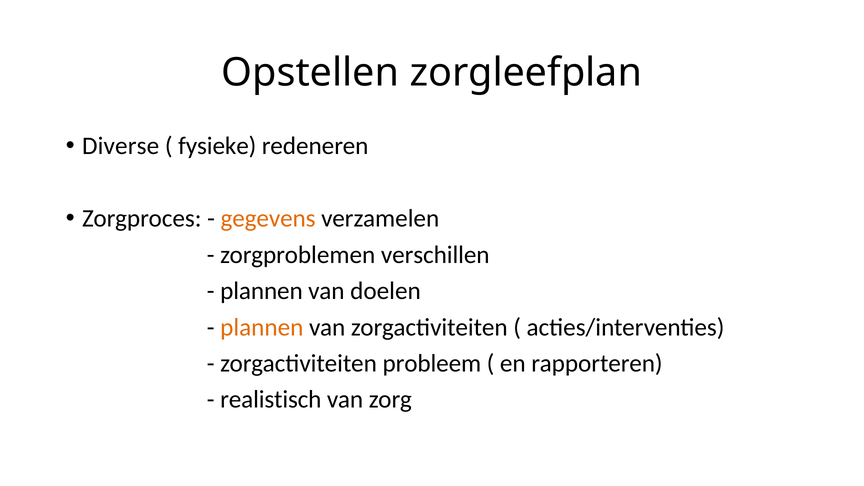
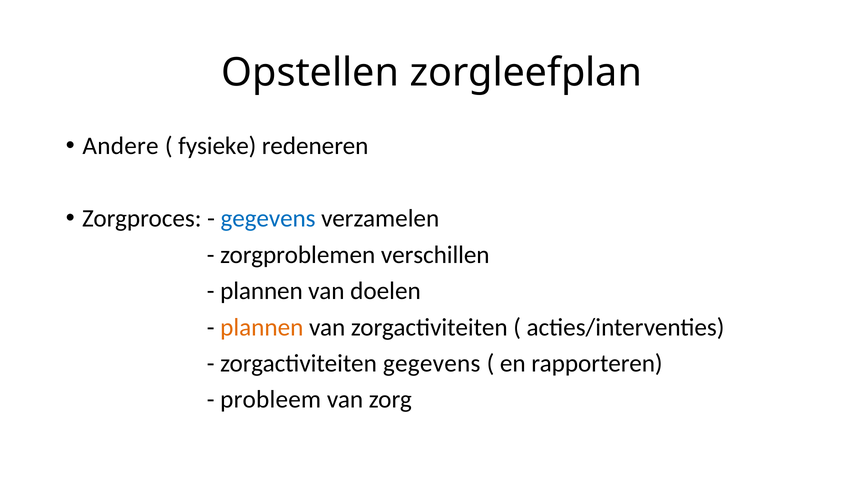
Diverse: Diverse -> Andere
gegevens at (268, 219) colour: orange -> blue
zorgactiviteiten probleem: probleem -> gegevens
realistisch: realistisch -> probleem
